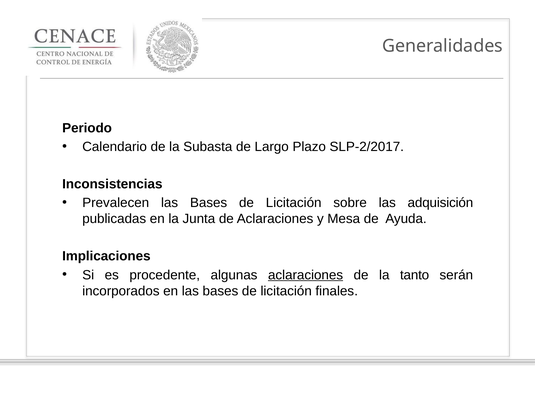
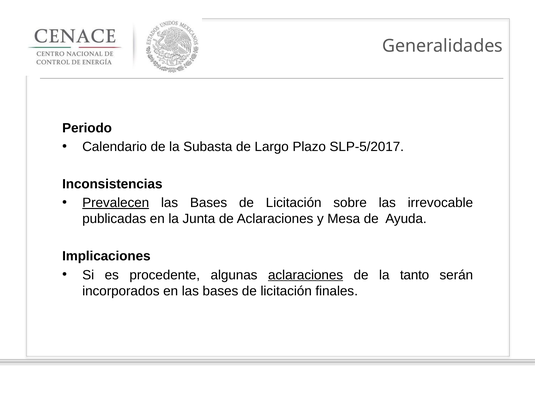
SLP-2/2017: SLP-2/2017 -> SLP-5/2017
Prevalecen underline: none -> present
adquisición: adquisición -> irrevocable
